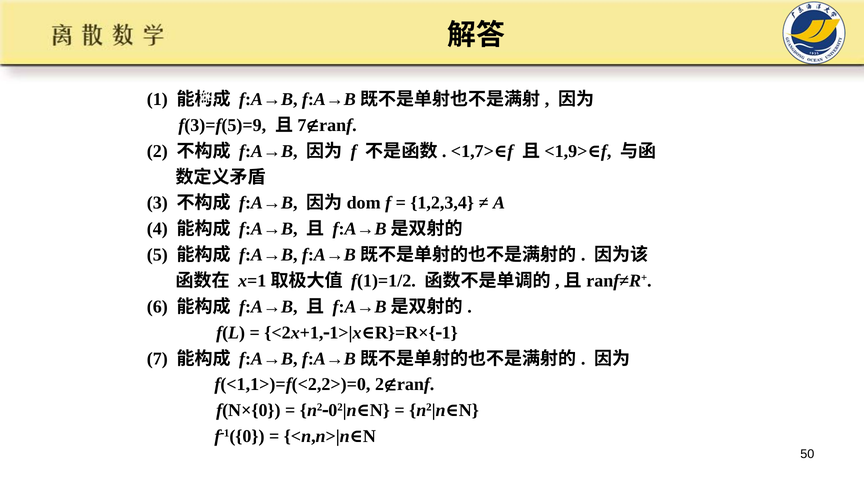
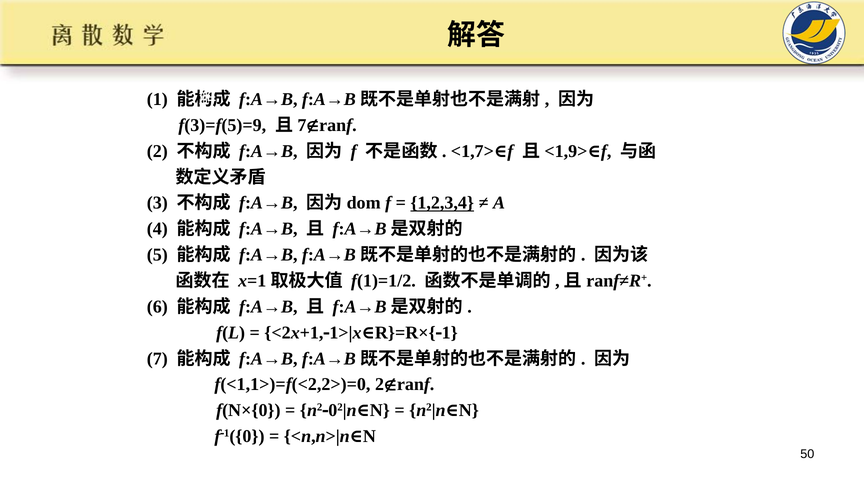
1,2,3,4 underline: none -> present
